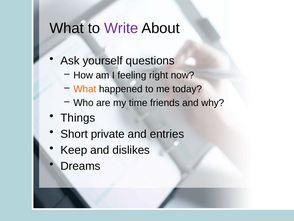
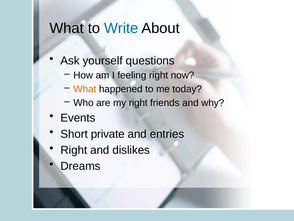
Write colour: purple -> blue
my time: time -> right
Things: Things -> Events
Keep at (74, 150): Keep -> Right
